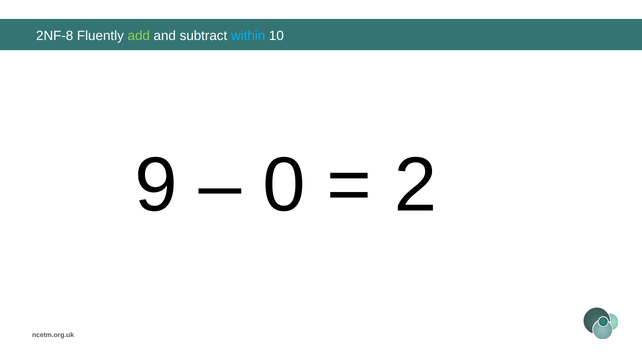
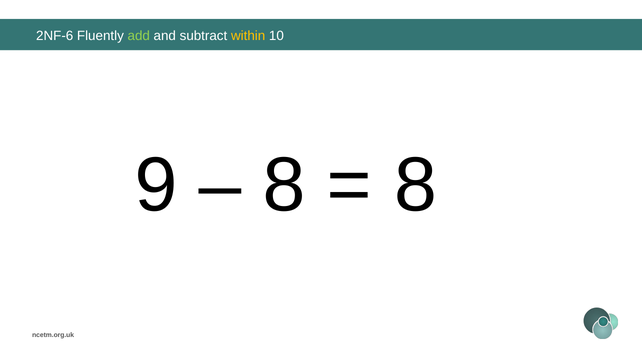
2NF-8: 2NF-8 -> 2NF-6
within colour: light blue -> yellow
0 at (284, 185): 0 -> 8
2 at (416, 185): 2 -> 8
